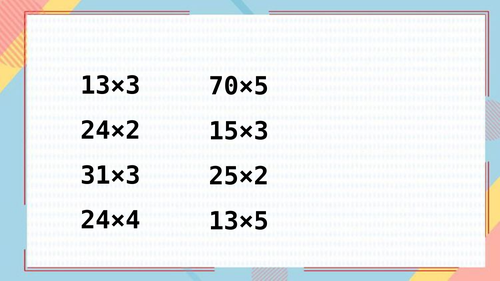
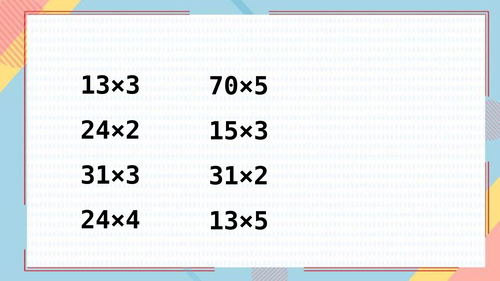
25×2: 25×2 -> 31×2
